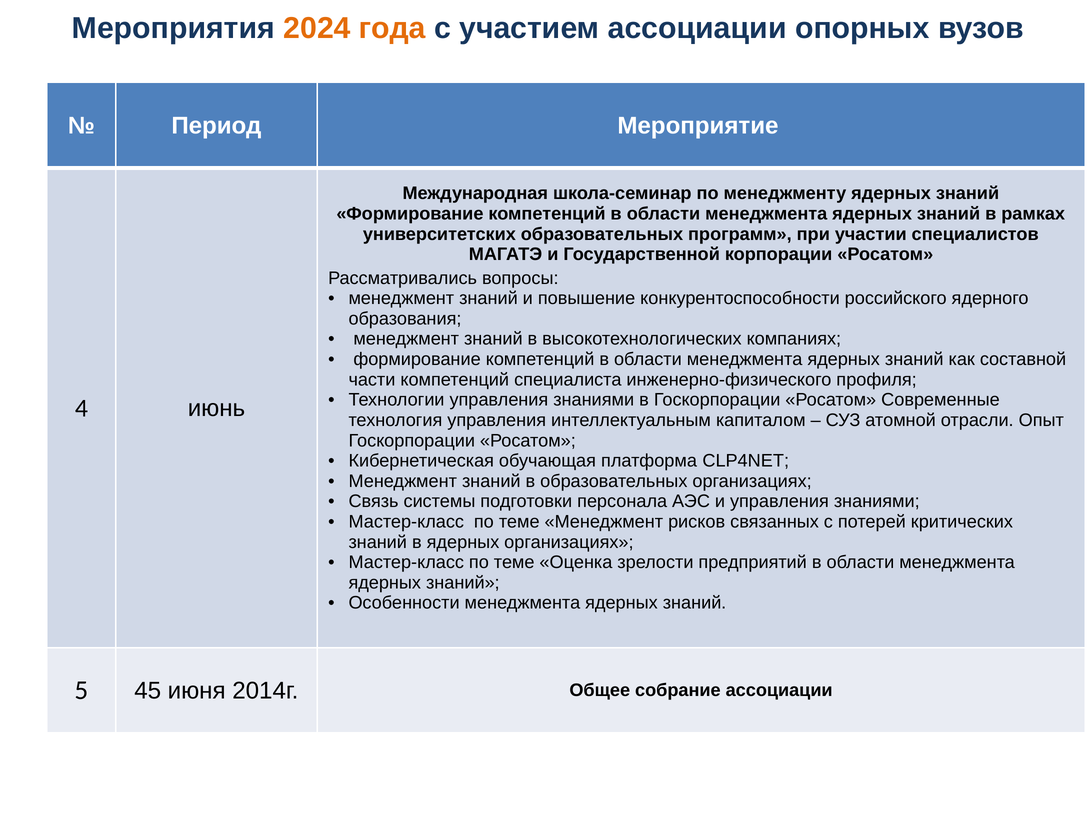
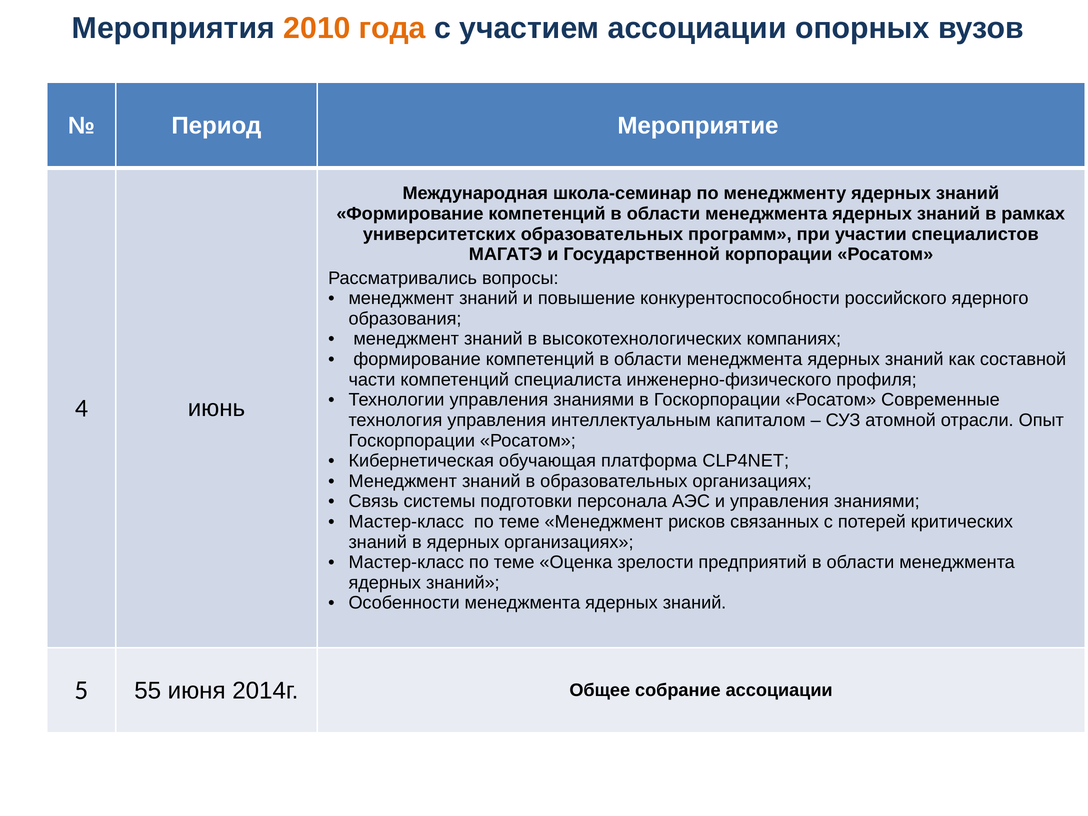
2024: 2024 -> 2010
45: 45 -> 55
